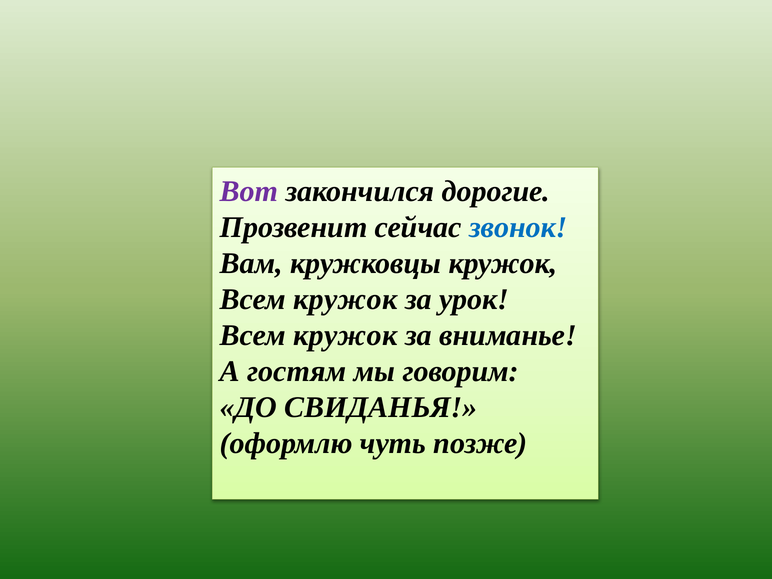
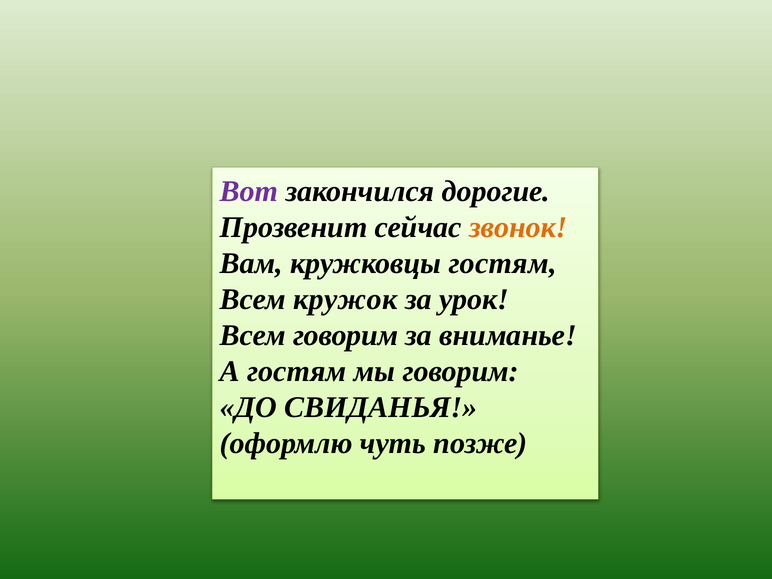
звонок colour: blue -> orange
кружковцы кружок: кружок -> гостям
кружок at (345, 335): кружок -> говорим
